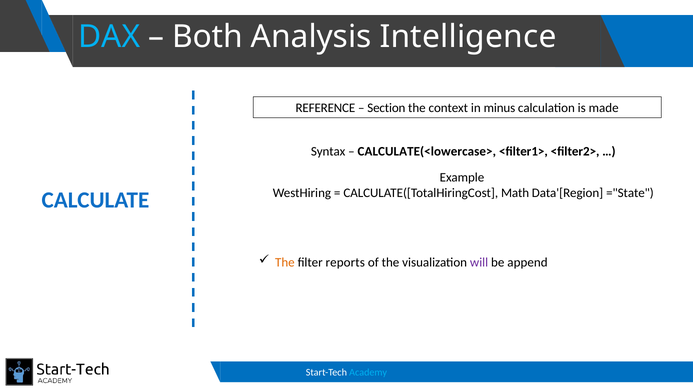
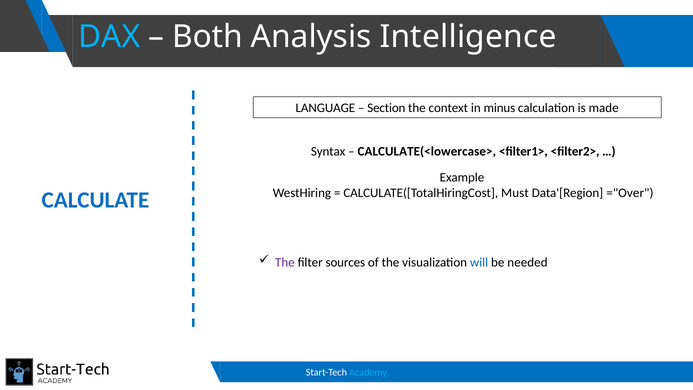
REFERENCE: REFERENCE -> LANGUAGE
Math: Math -> Must
="State: ="State -> ="Over
The at (285, 262) colour: orange -> purple
reports: reports -> sources
will colour: purple -> blue
append: append -> needed
